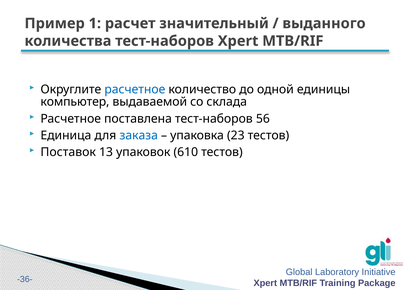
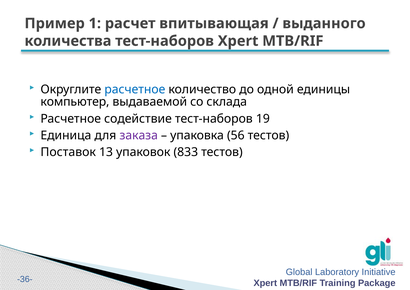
значительный: значительный -> впитывающая
поставлена: поставлена -> содействие
56: 56 -> 19
заказа colour: blue -> purple
23: 23 -> 56
610: 610 -> 833
